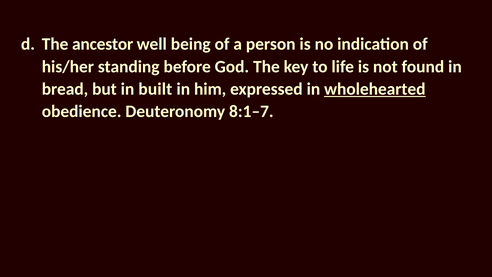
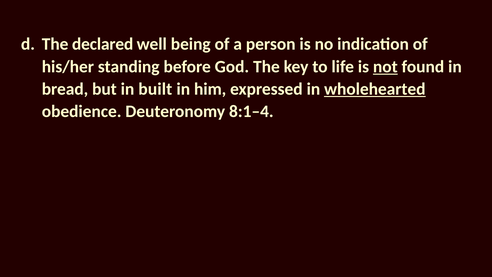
ancestor: ancestor -> declared
not underline: none -> present
8:1–7: 8:1–7 -> 8:1–4
